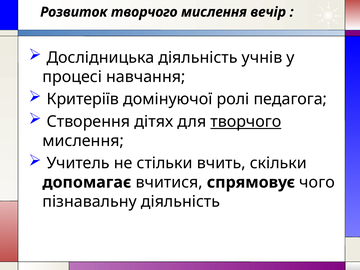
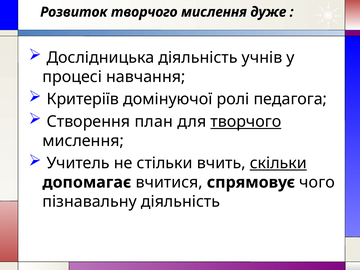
вечір: вечір -> дуже
дітях: дітях -> план
скільки underline: none -> present
